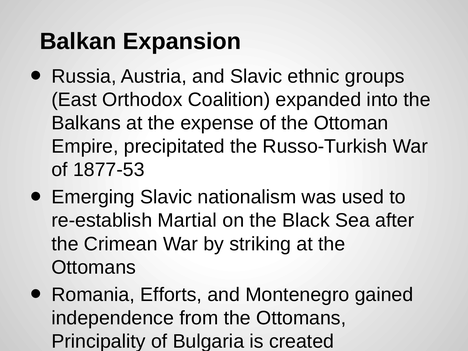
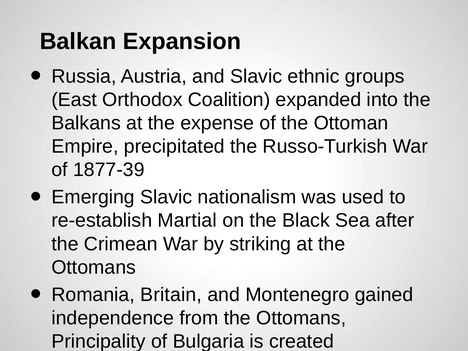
1877-53: 1877-53 -> 1877-39
Efforts: Efforts -> Britain
